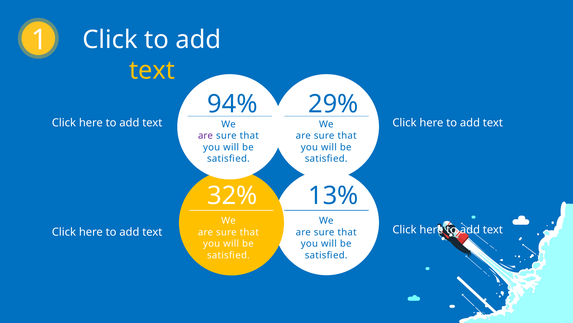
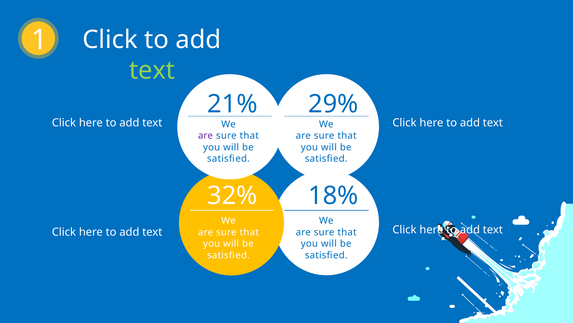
text at (152, 70) colour: yellow -> light green
94%: 94% -> 21%
13%: 13% -> 18%
